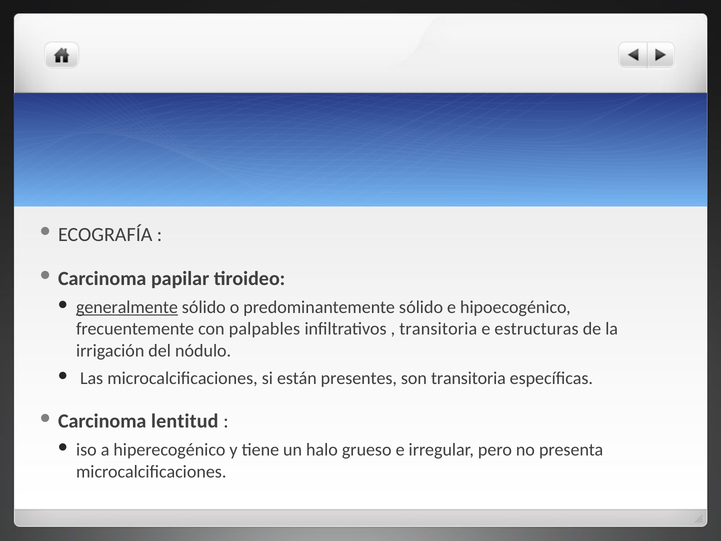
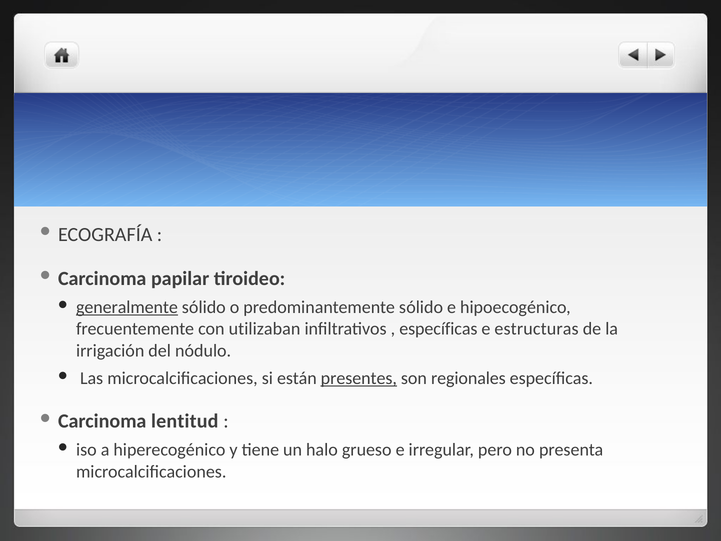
palpables: palpables -> utilizaban
transitoria at (438, 329): transitoria -> específicas
presentes underline: none -> present
son transitoria: transitoria -> regionales
